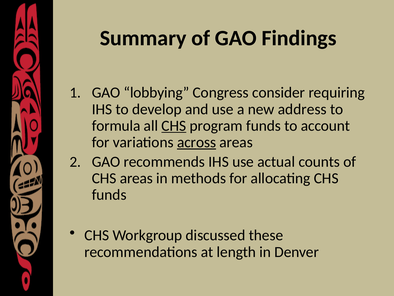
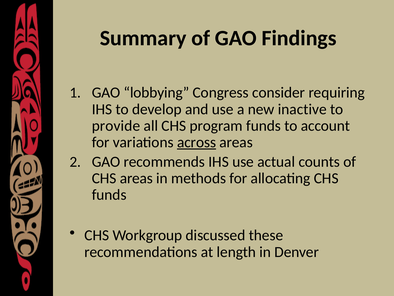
address: address -> inactive
formula: formula -> provide
CHS at (174, 126) underline: present -> none
